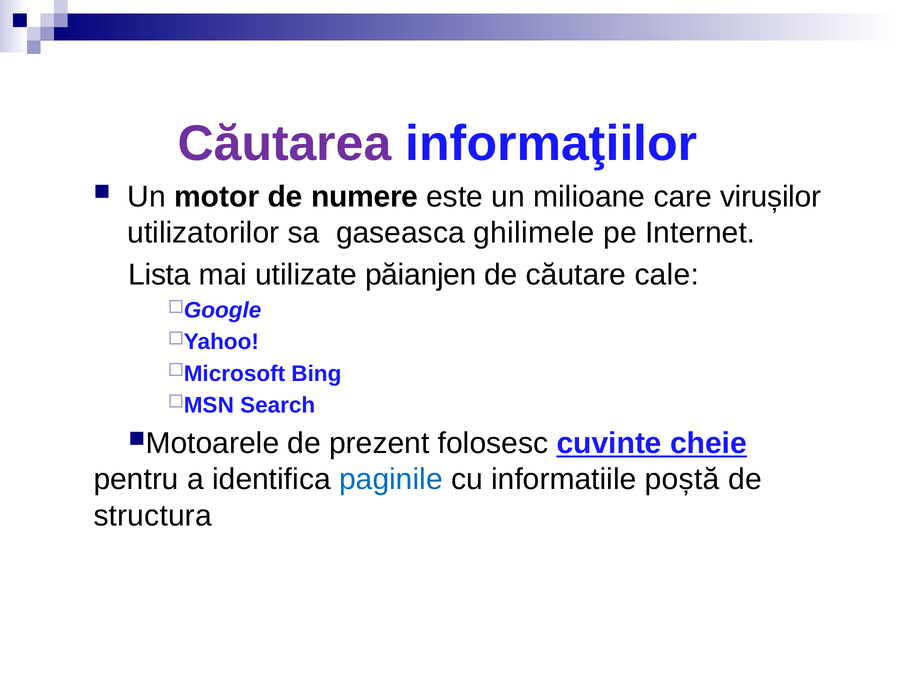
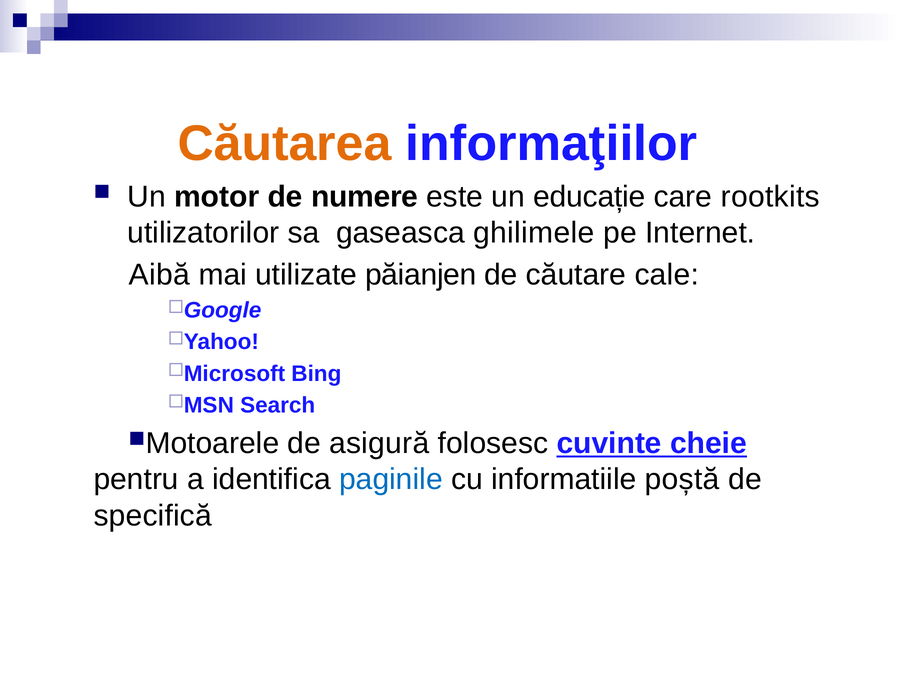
Căutarea colour: purple -> orange
milioane: milioane -> educație
virușilor: virușilor -> rootkits
Lista: Lista -> Aibă
prezent: prezent -> asigură
structura: structura -> specifică
